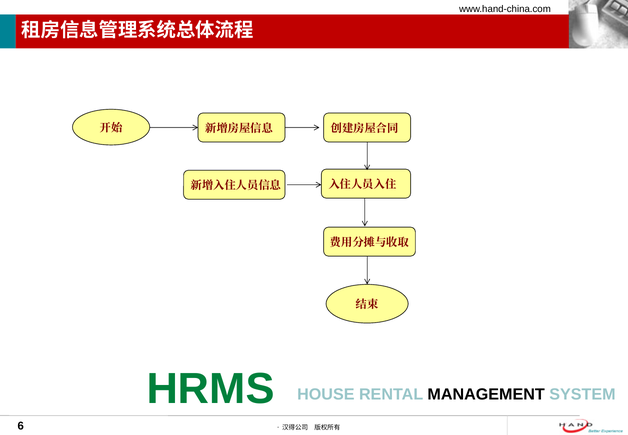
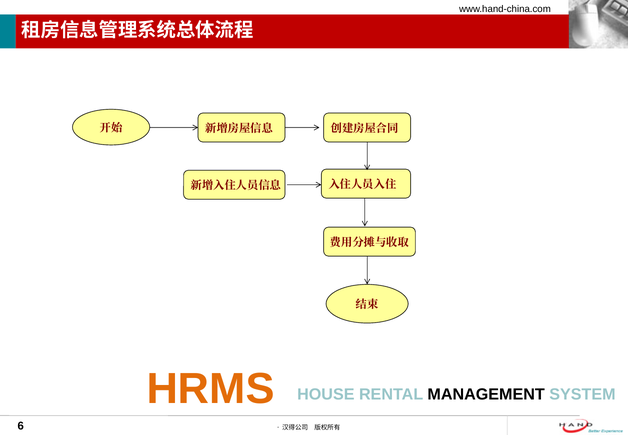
HRMS colour: green -> orange
